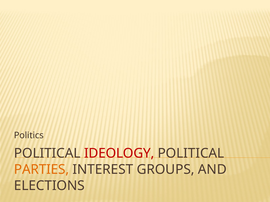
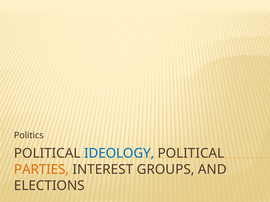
IDEOLOGY colour: red -> blue
